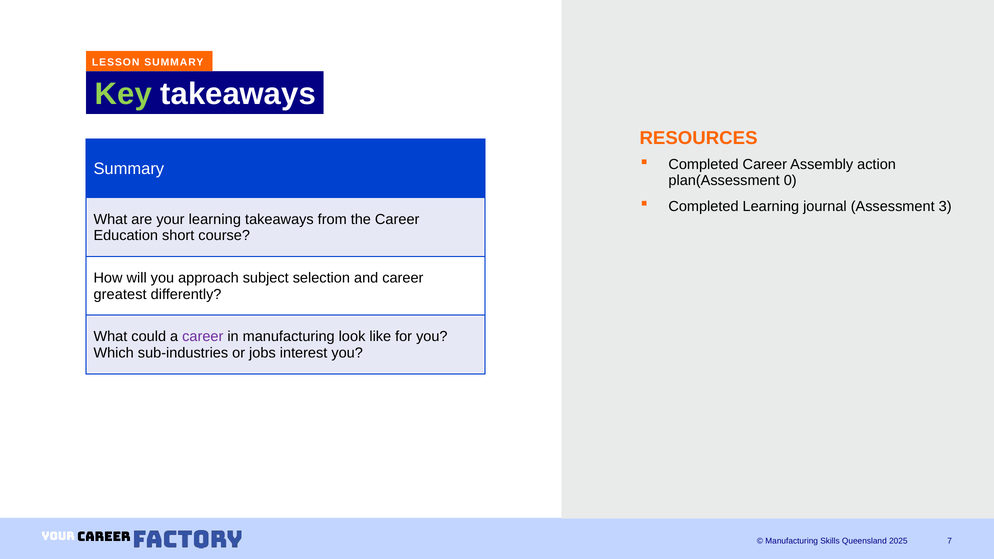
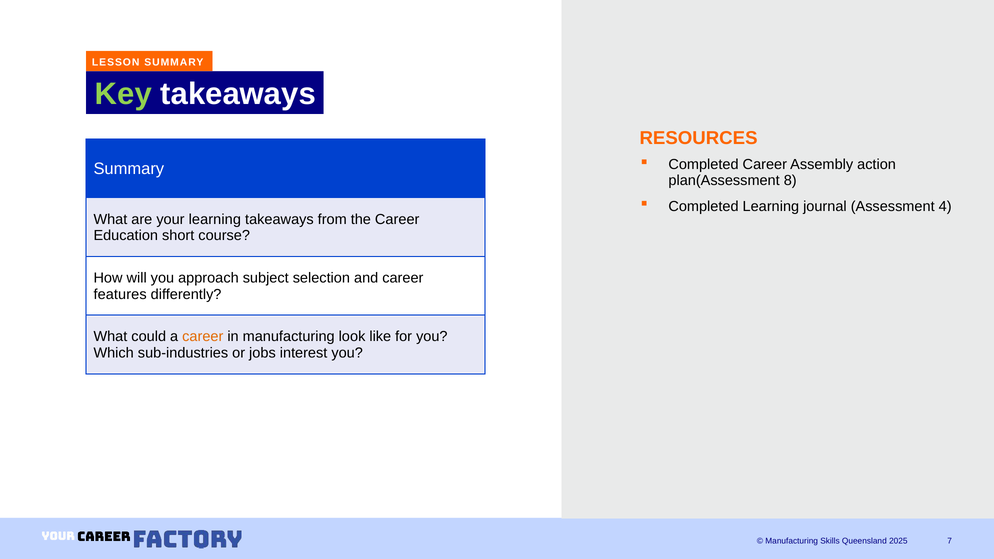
0: 0 -> 8
3: 3 -> 4
greatest: greatest -> features
career at (203, 337) colour: purple -> orange
